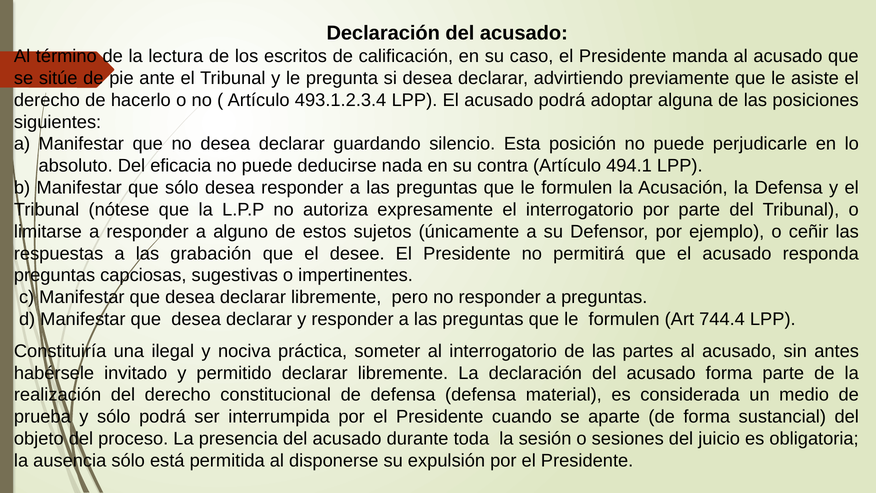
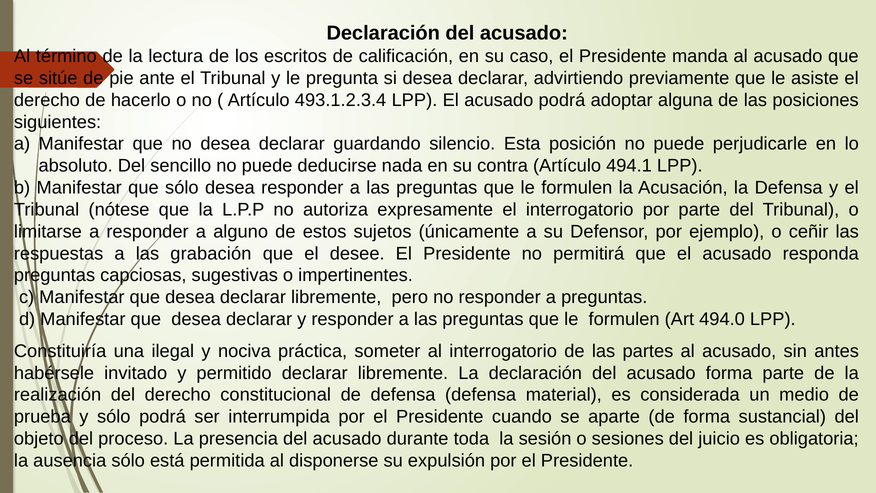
eficacia: eficacia -> sencillo
744.4: 744.4 -> 494.0
